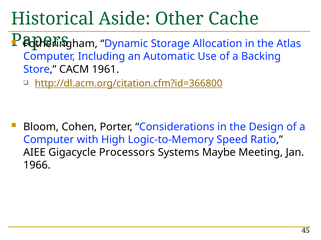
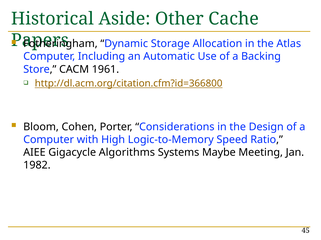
Processors: Processors -> Algorithms
1966: 1966 -> 1982
